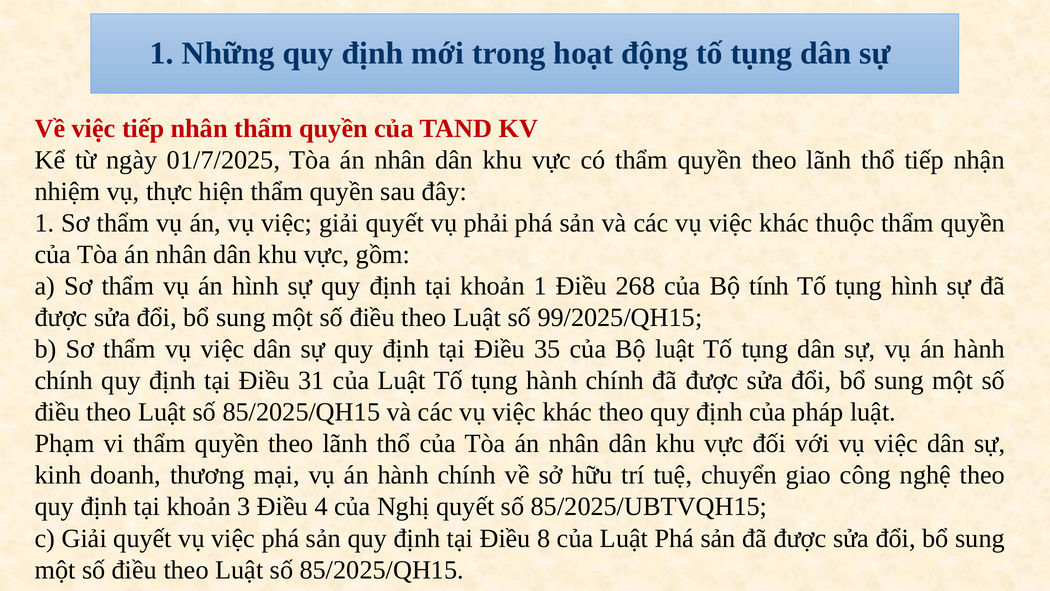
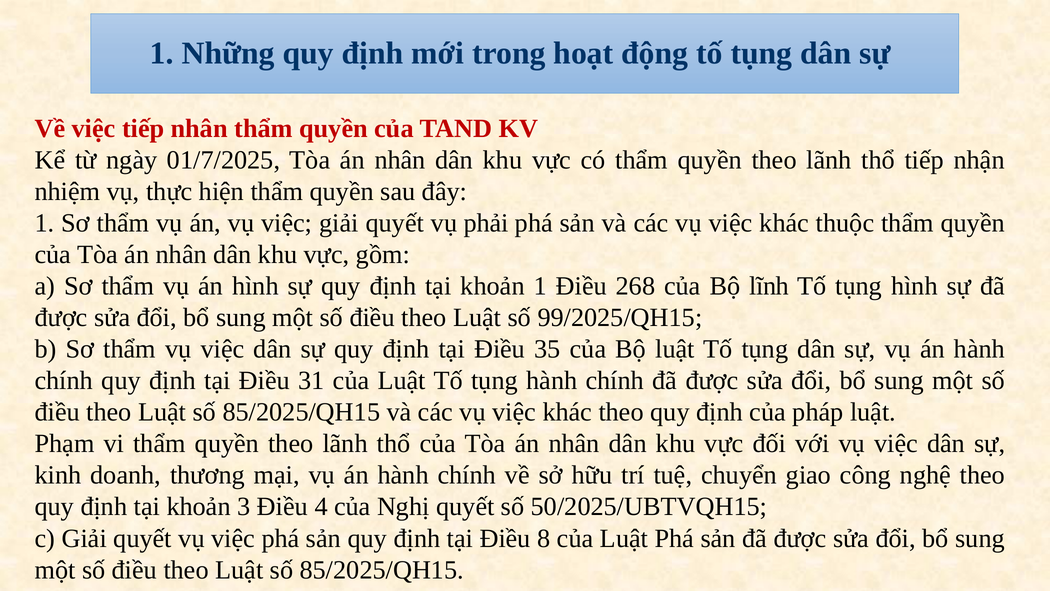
tính: tính -> lĩnh
85/2025/UBTVQH15: 85/2025/UBTVQH15 -> 50/2025/UBTVQH15
